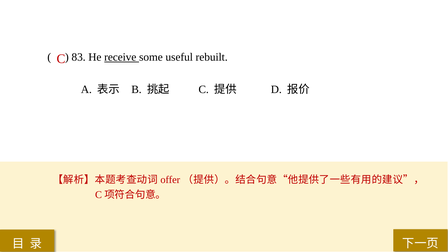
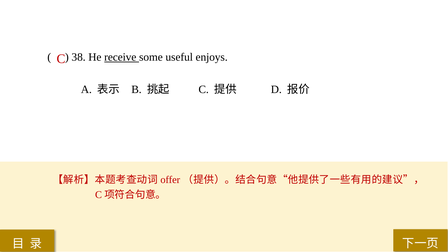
83: 83 -> 38
rebuilt: rebuilt -> enjoys
